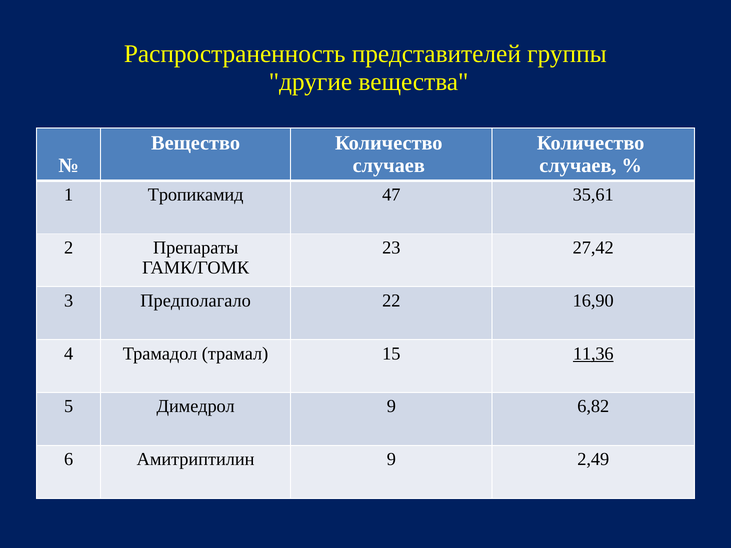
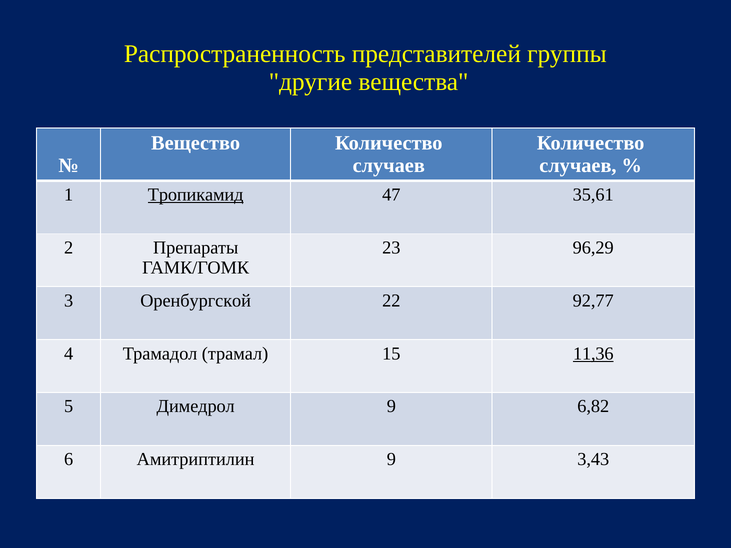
Тропикамид underline: none -> present
27,42: 27,42 -> 96,29
Предполагало: Предполагало -> Оренбургской
16,90: 16,90 -> 92,77
2,49: 2,49 -> 3,43
